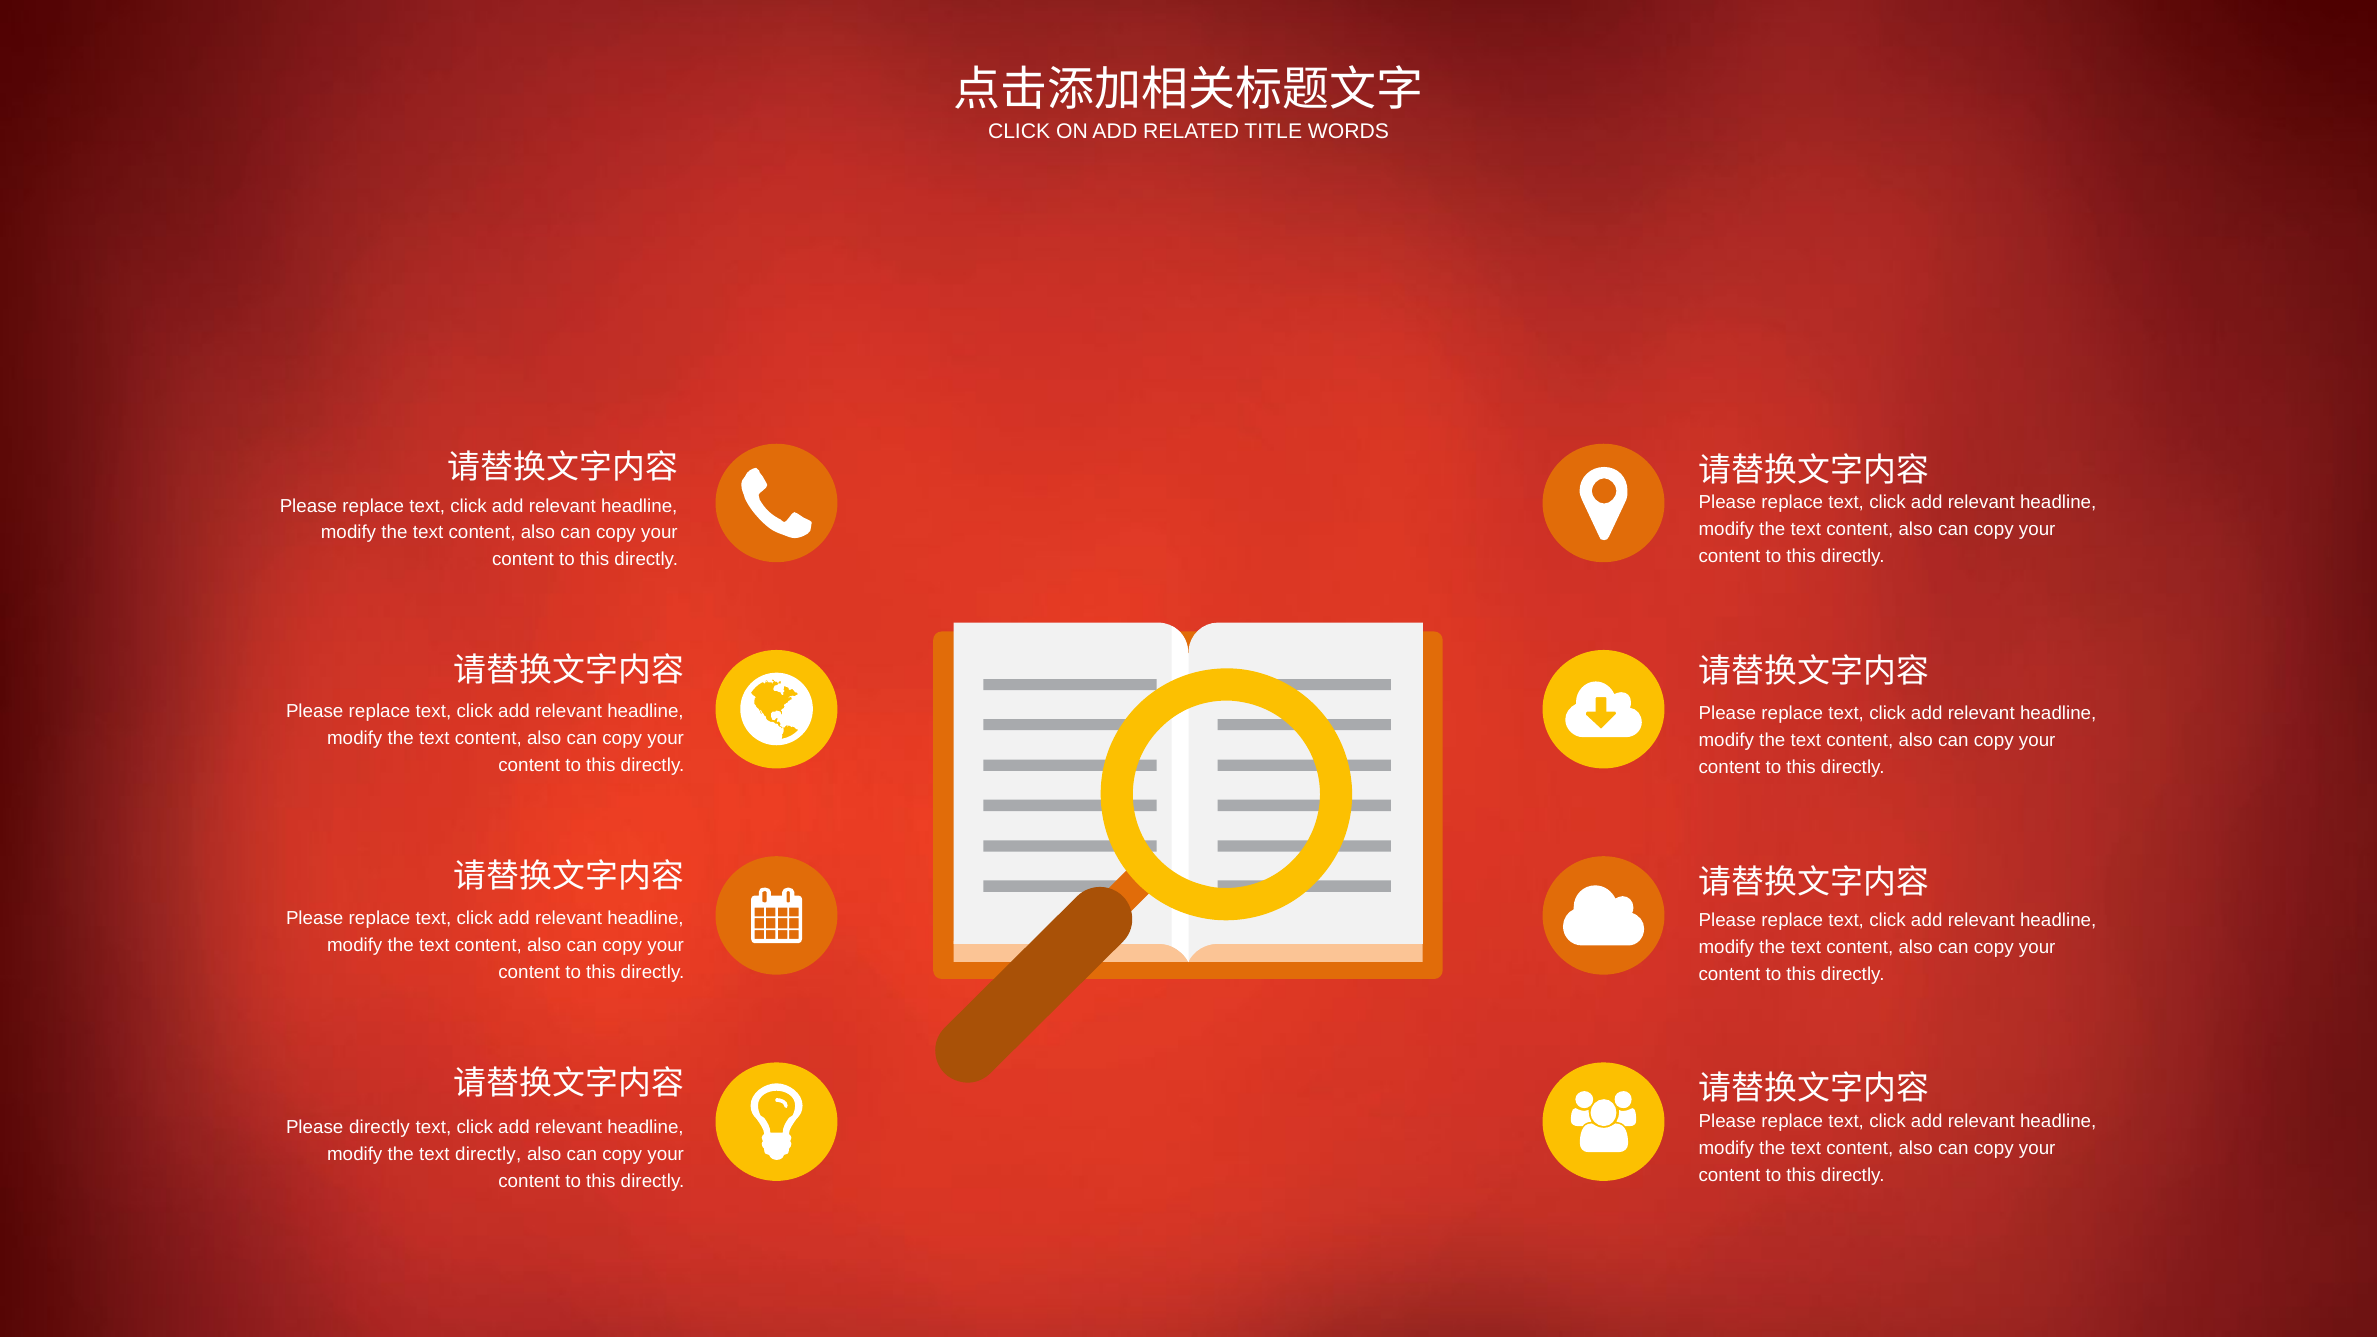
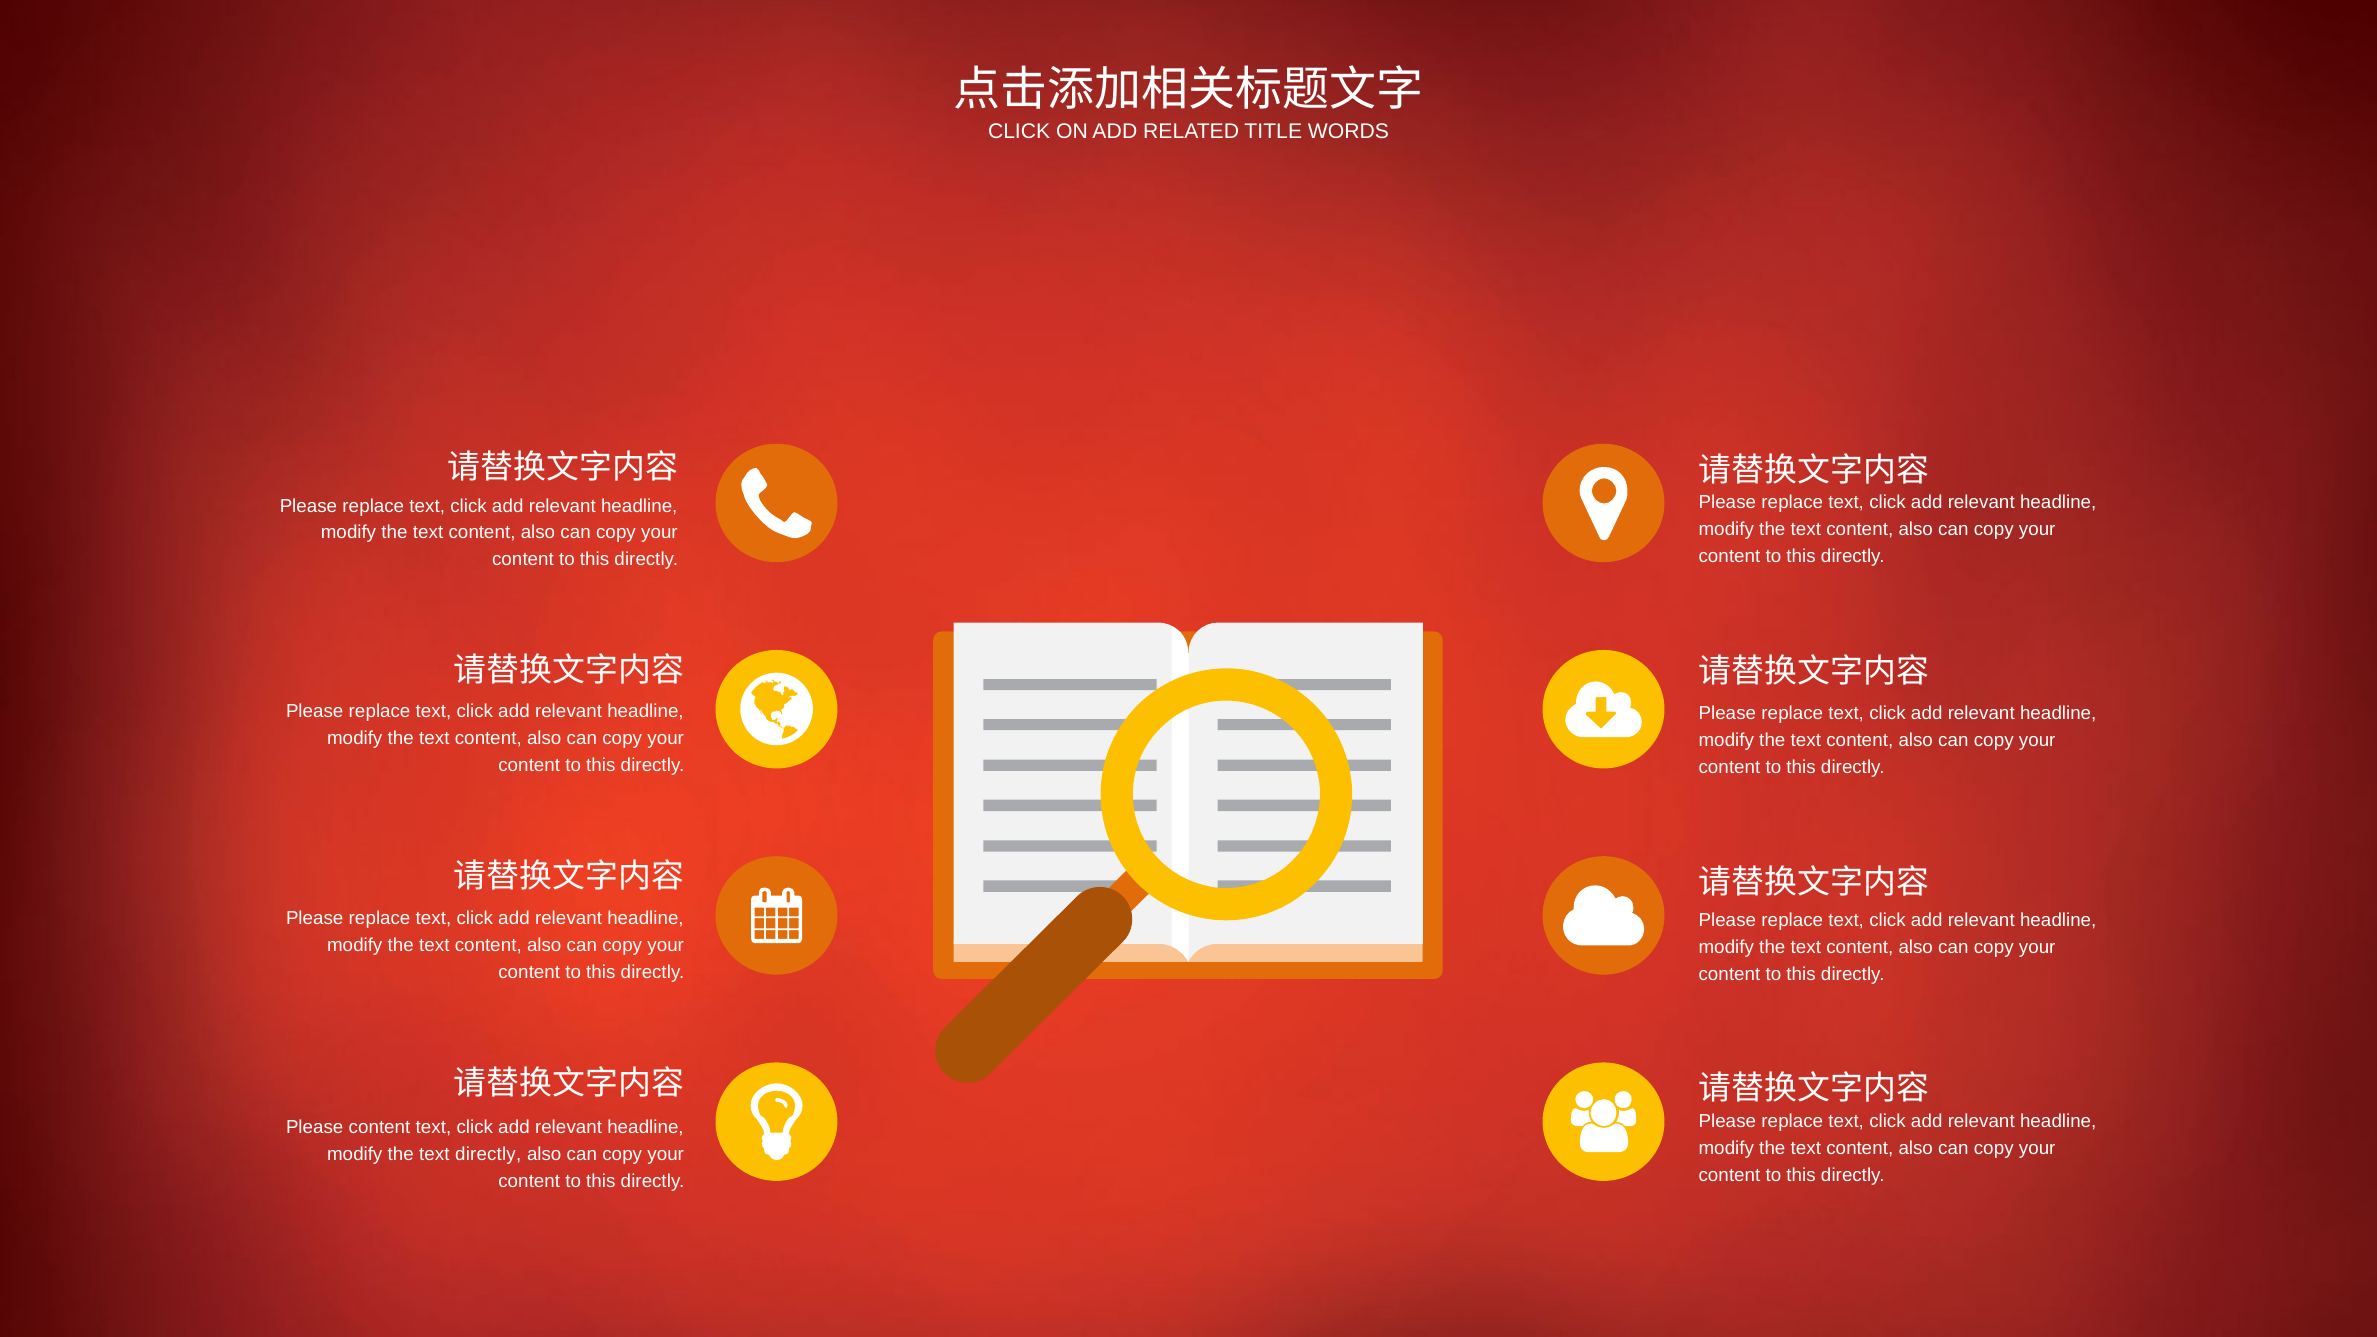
Please directly: directly -> content
